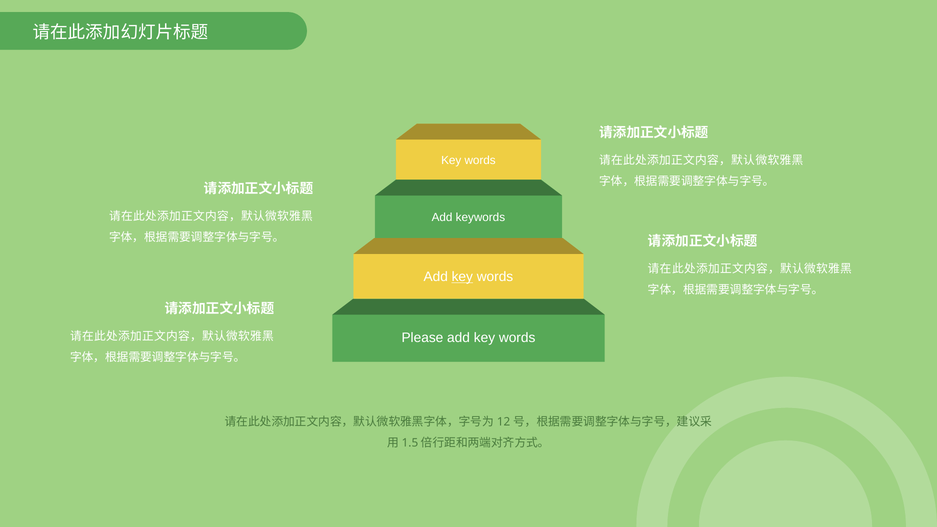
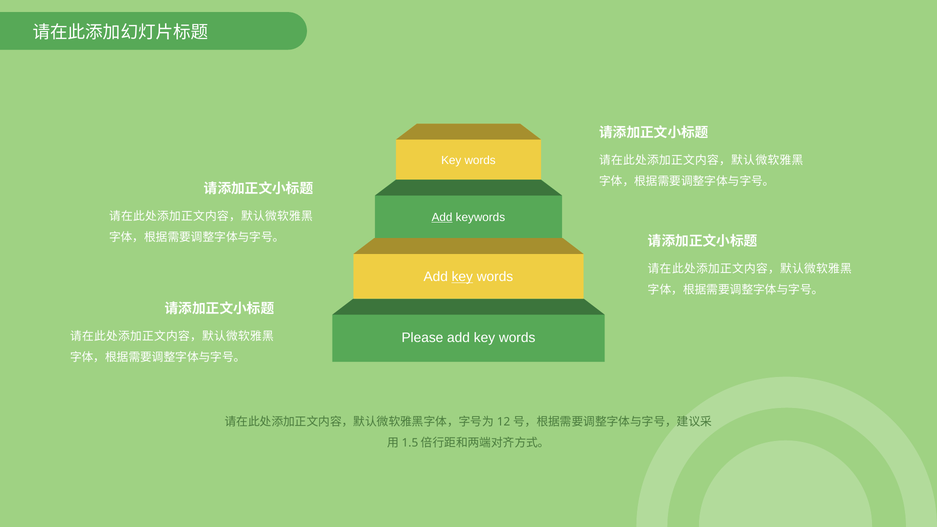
Add at (442, 217) underline: none -> present
